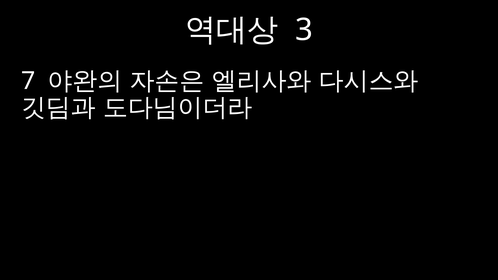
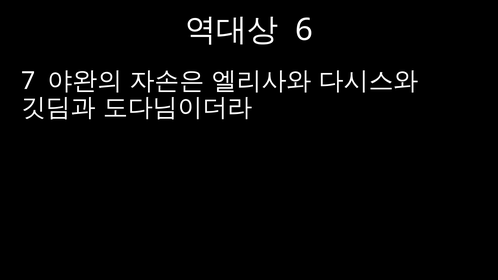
3: 3 -> 6
